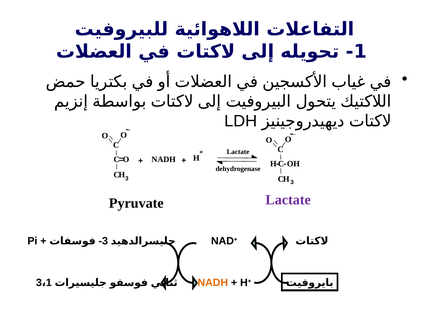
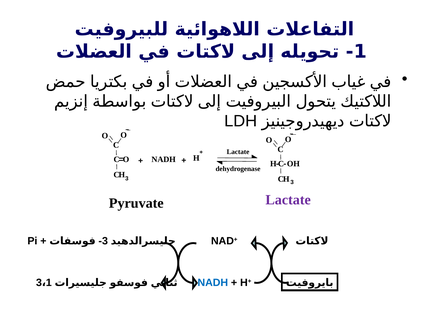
NADH at (213, 283) colour: orange -> blue
